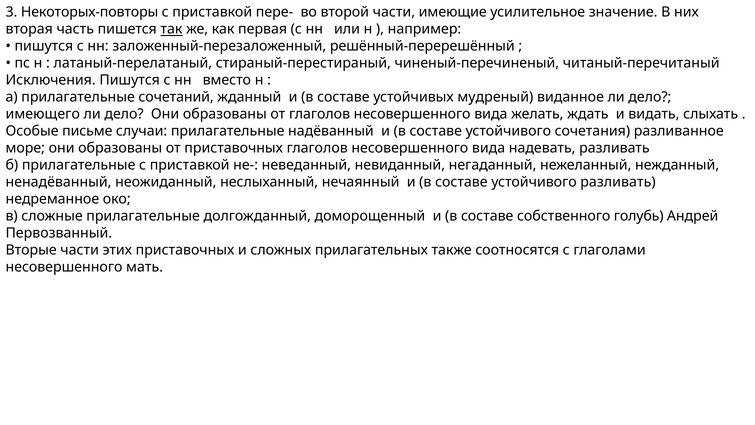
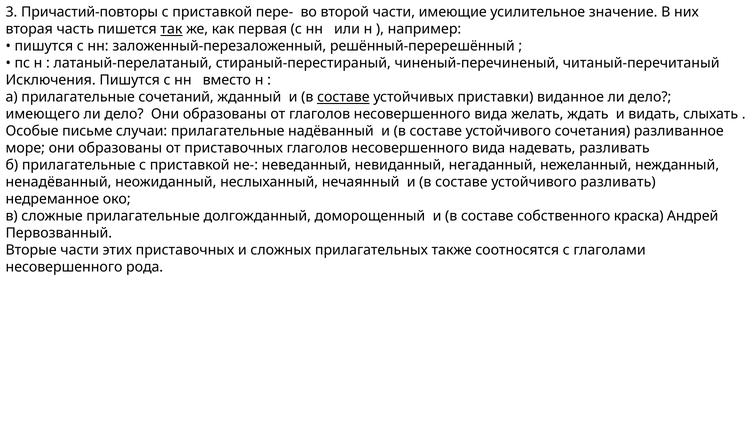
Некоторых-повторы: Некоторых-повторы -> Причастий-повторы
составе at (343, 97) underline: none -> present
мудреный: мудреный -> приставки
голубь: голубь -> краска
мать: мать -> рода
